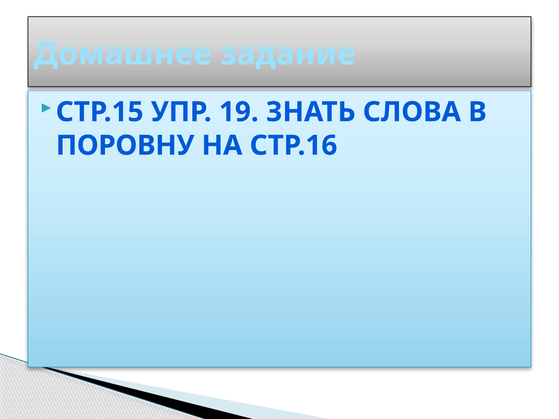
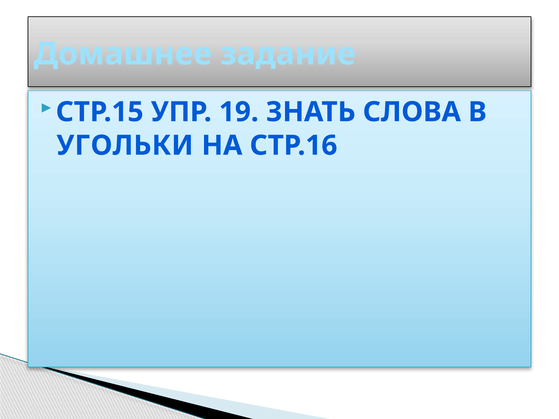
ПОРОВНУ: ПОРОВНУ -> УГОЛЬКИ
